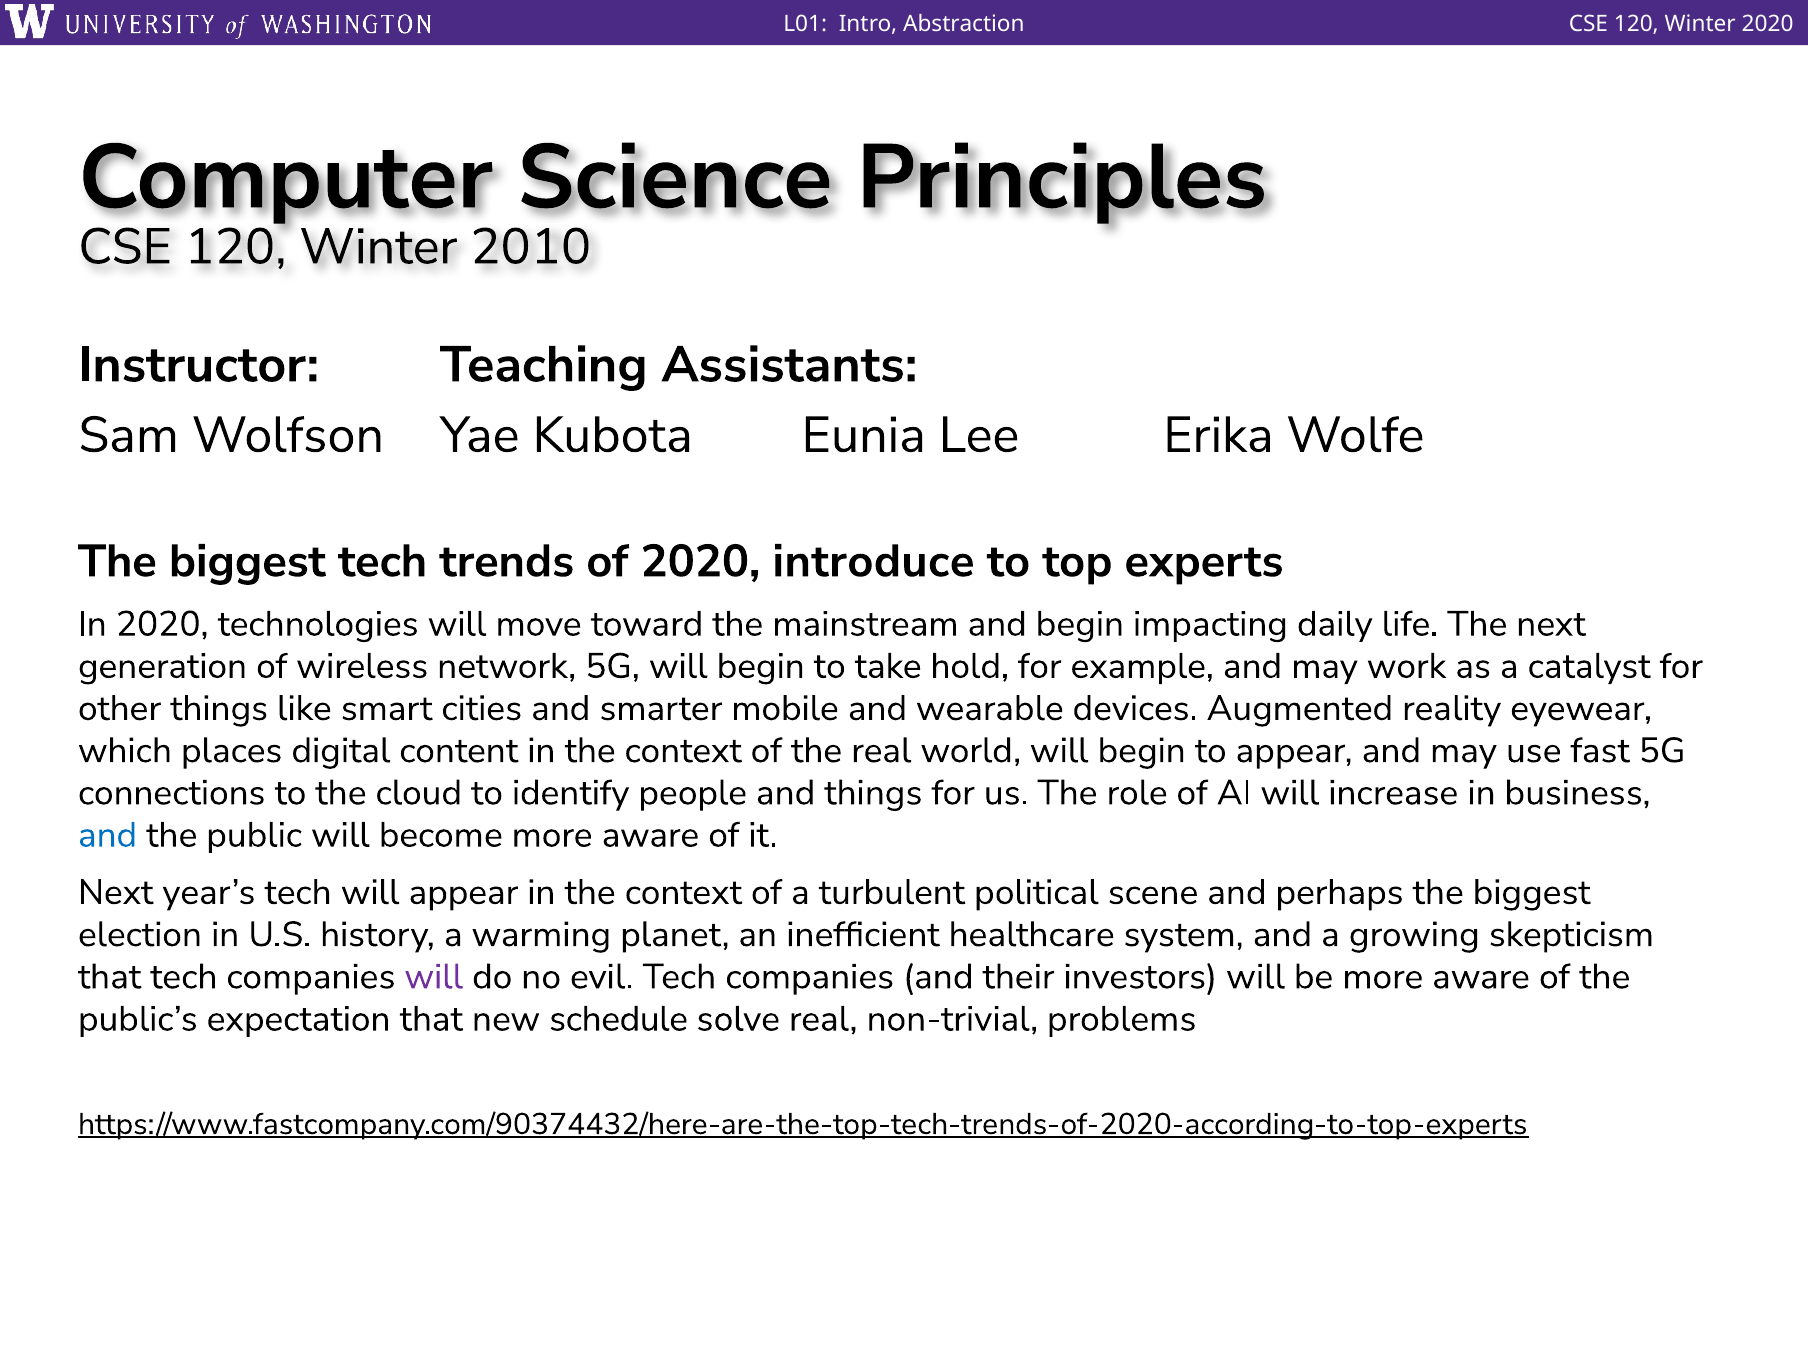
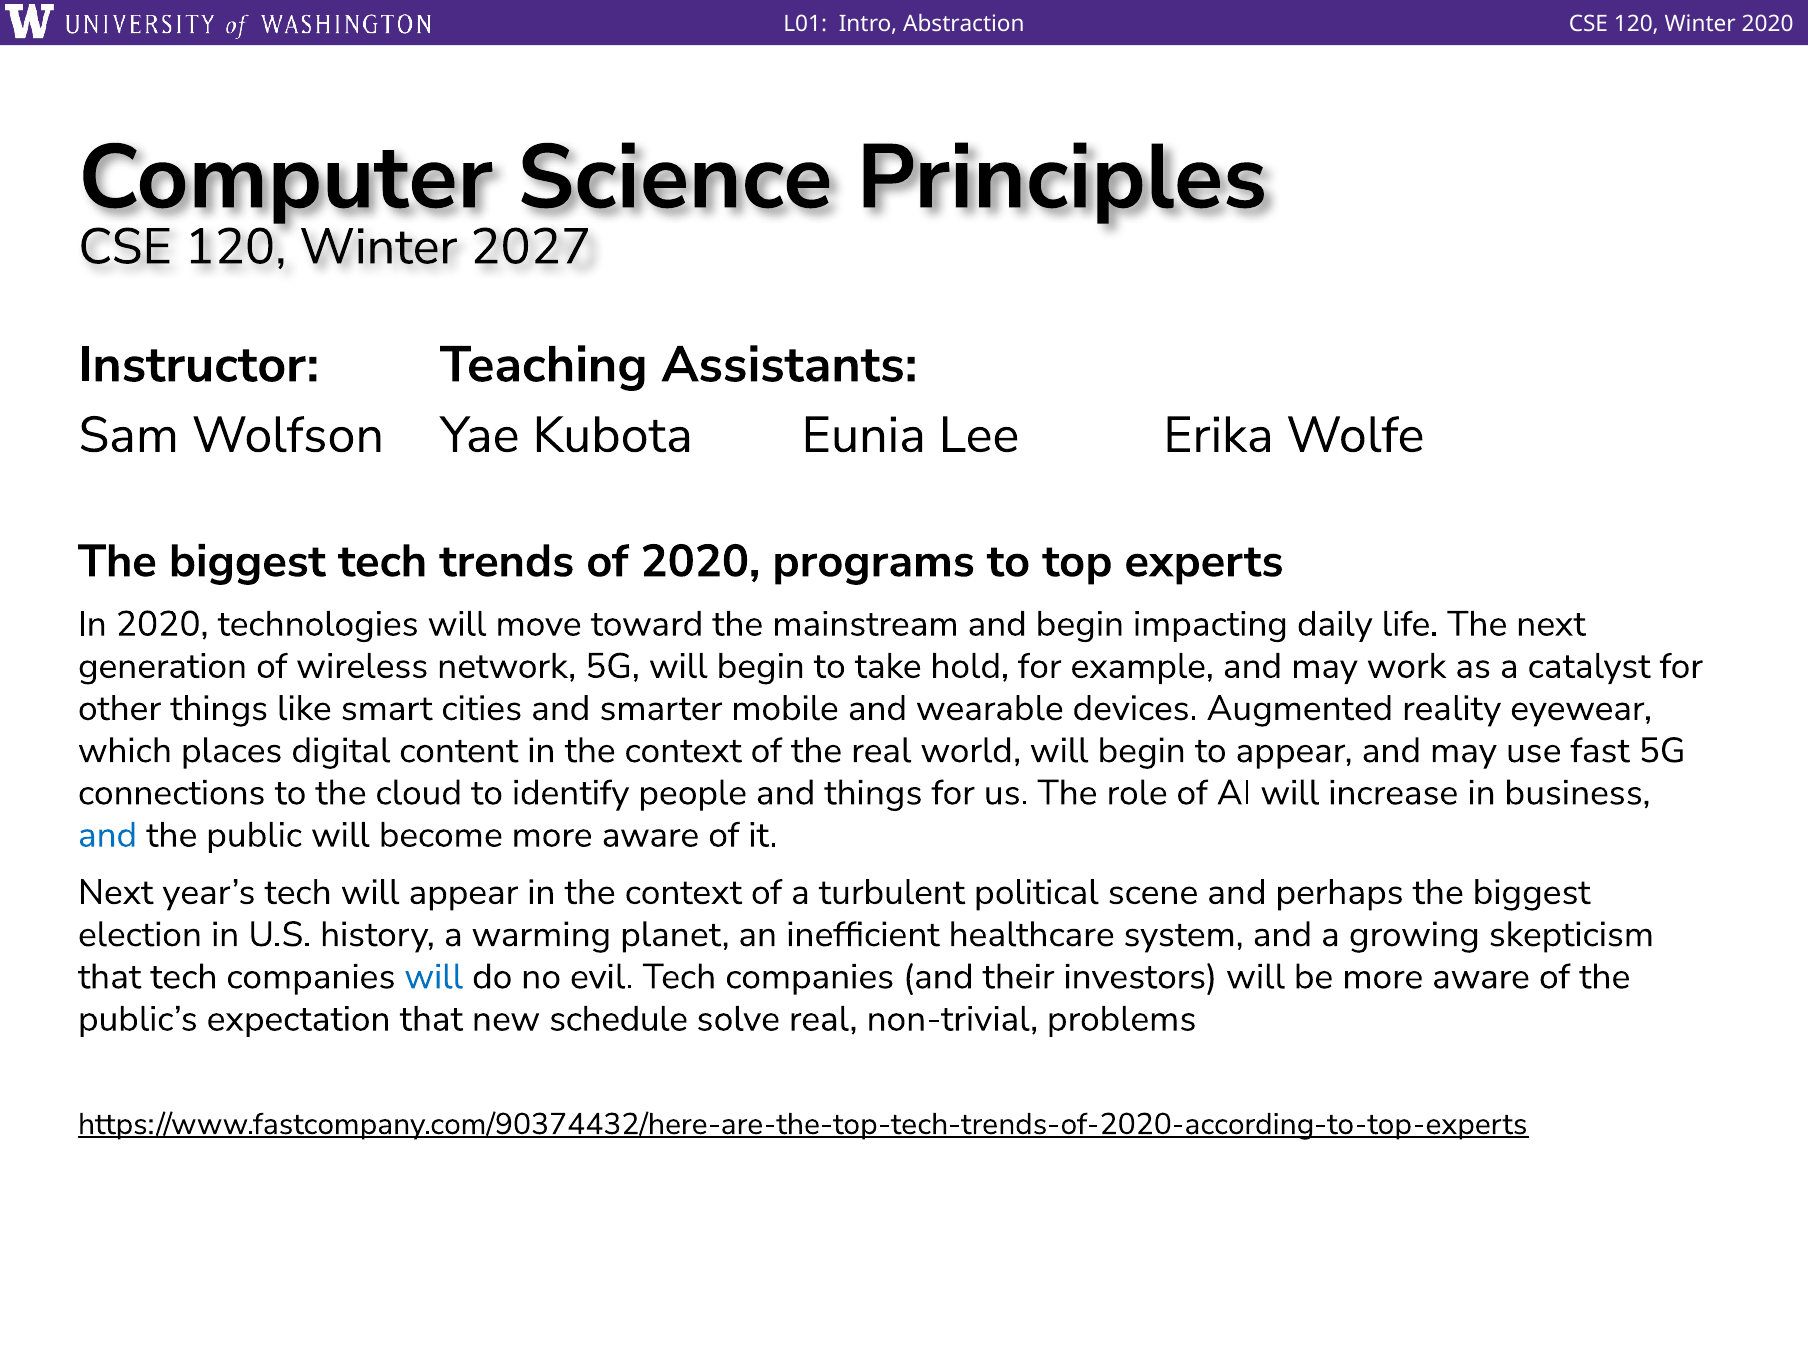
2010: 2010 -> 2027
introduce: introduce -> programs
will at (434, 977) colour: purple -> blue
